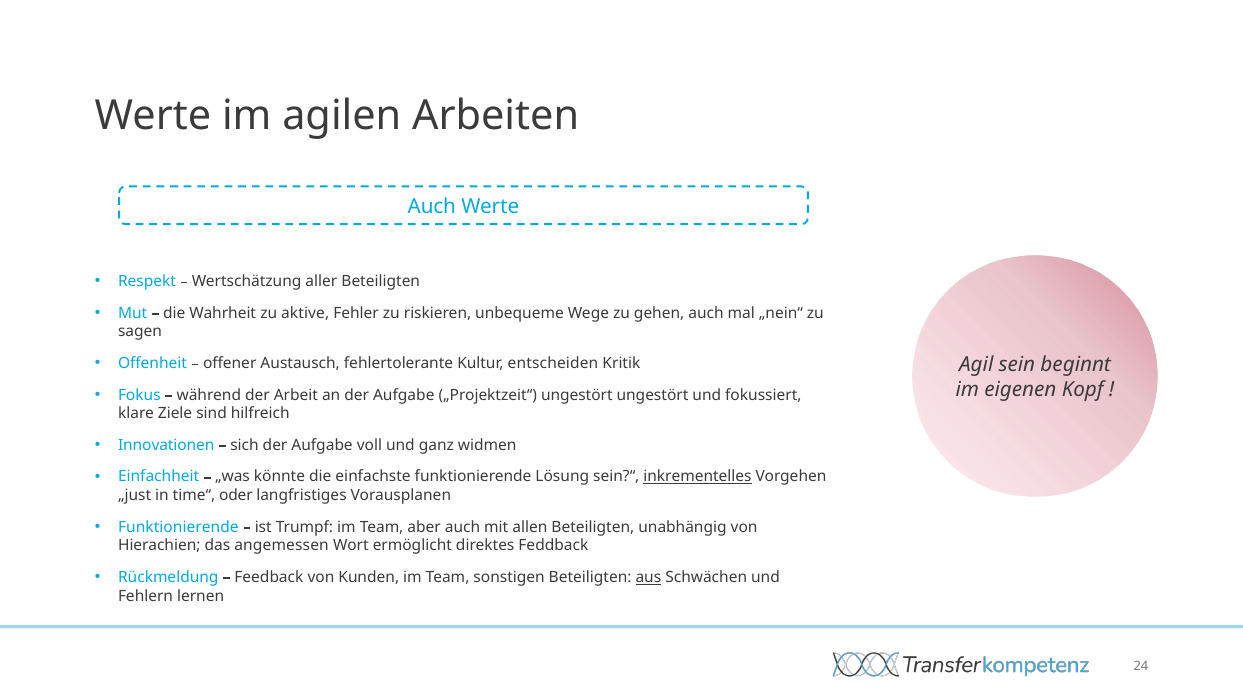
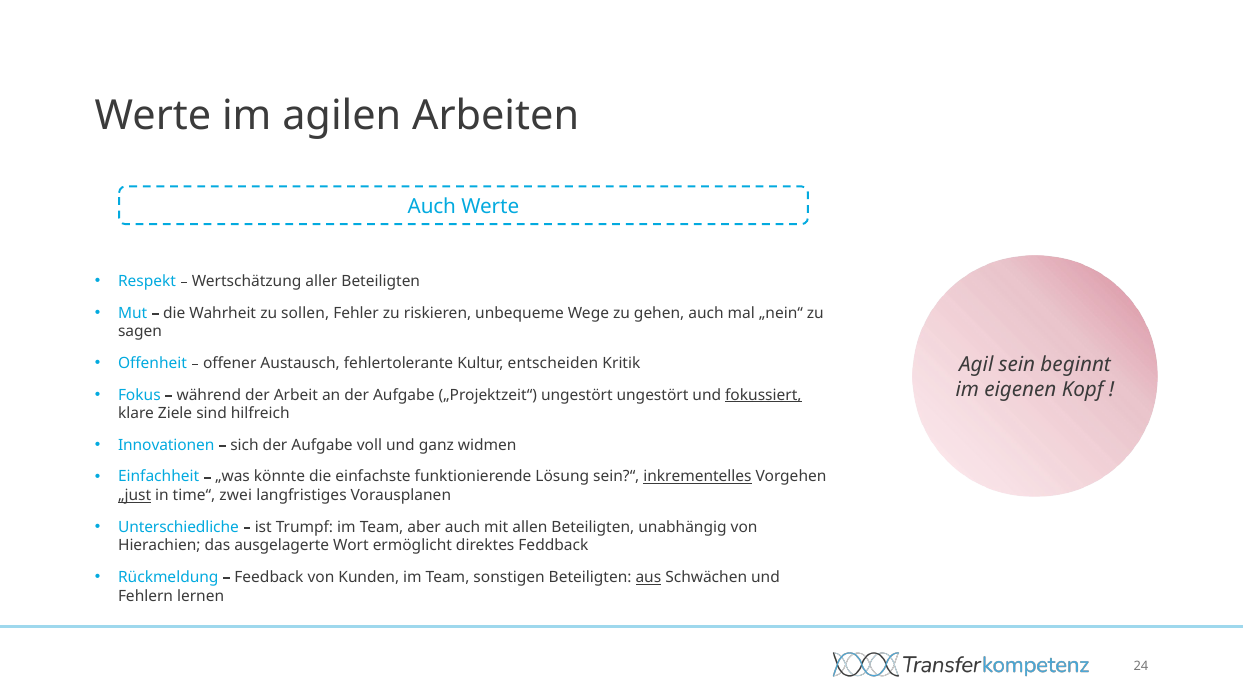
aktive: aktive -> sollen
fokussiert underline: none -> present
„just underline: none -> present
oder: oder -> zwei
Funktionierende at (178, 527): Funktionierende -> Unterschiedliche
angemessen: angemessen -> ausgelagerte
